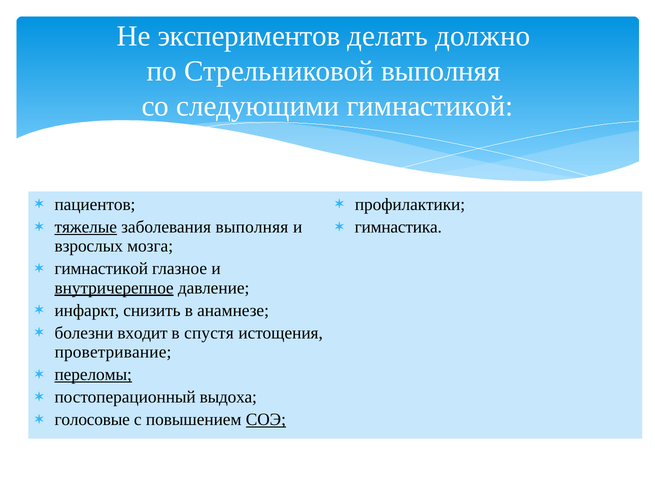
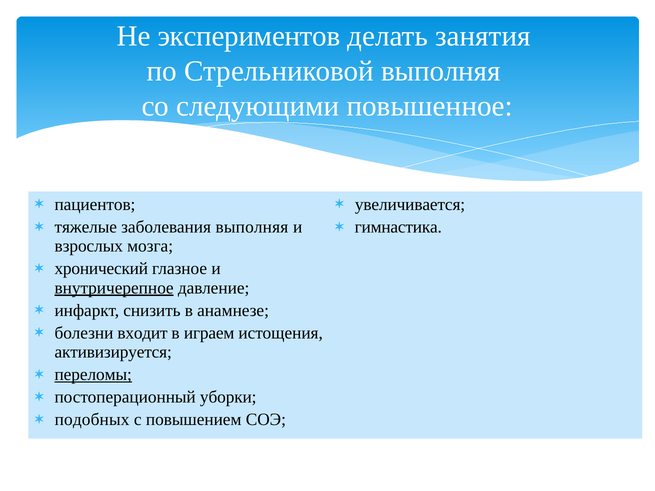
должно: должно -> занятия
следующими гимнастикой: гимнастикой -> повышенное
профилактики: профилактики -> увеличивается
тяжелые underline: present -> none
гимнастикой at (101, 269): гимнастикой -> хронический
спустя: спустя -> играем
проветривание: проветривание -> активизируется
выдоха: выдоха -> уборки
голосовые: голосовые -> подобных
СОЭ underline: present -> none
